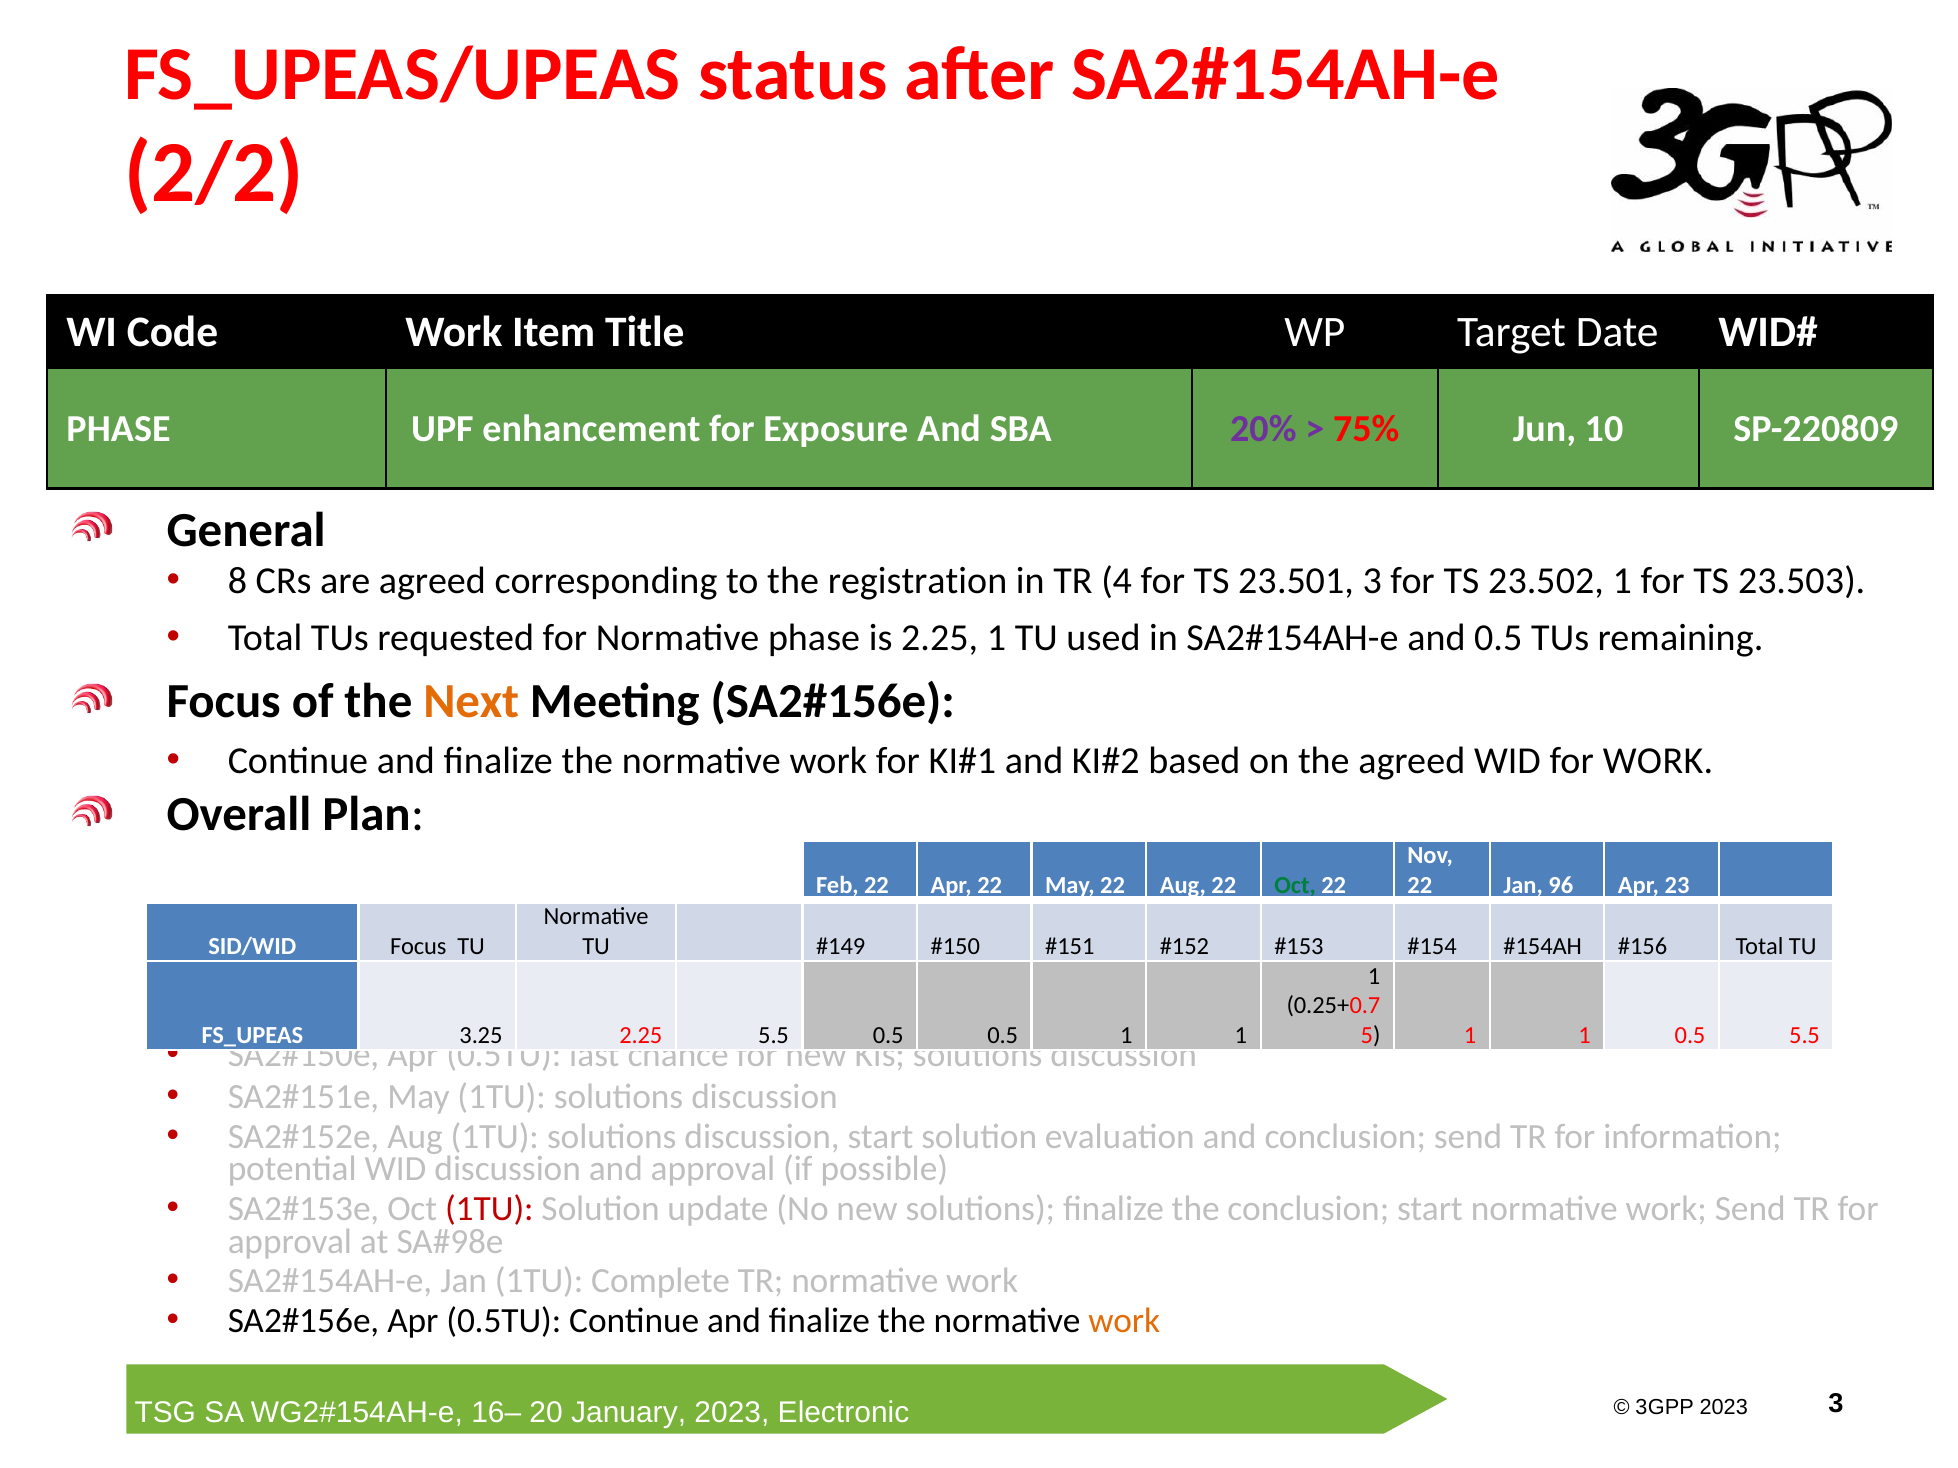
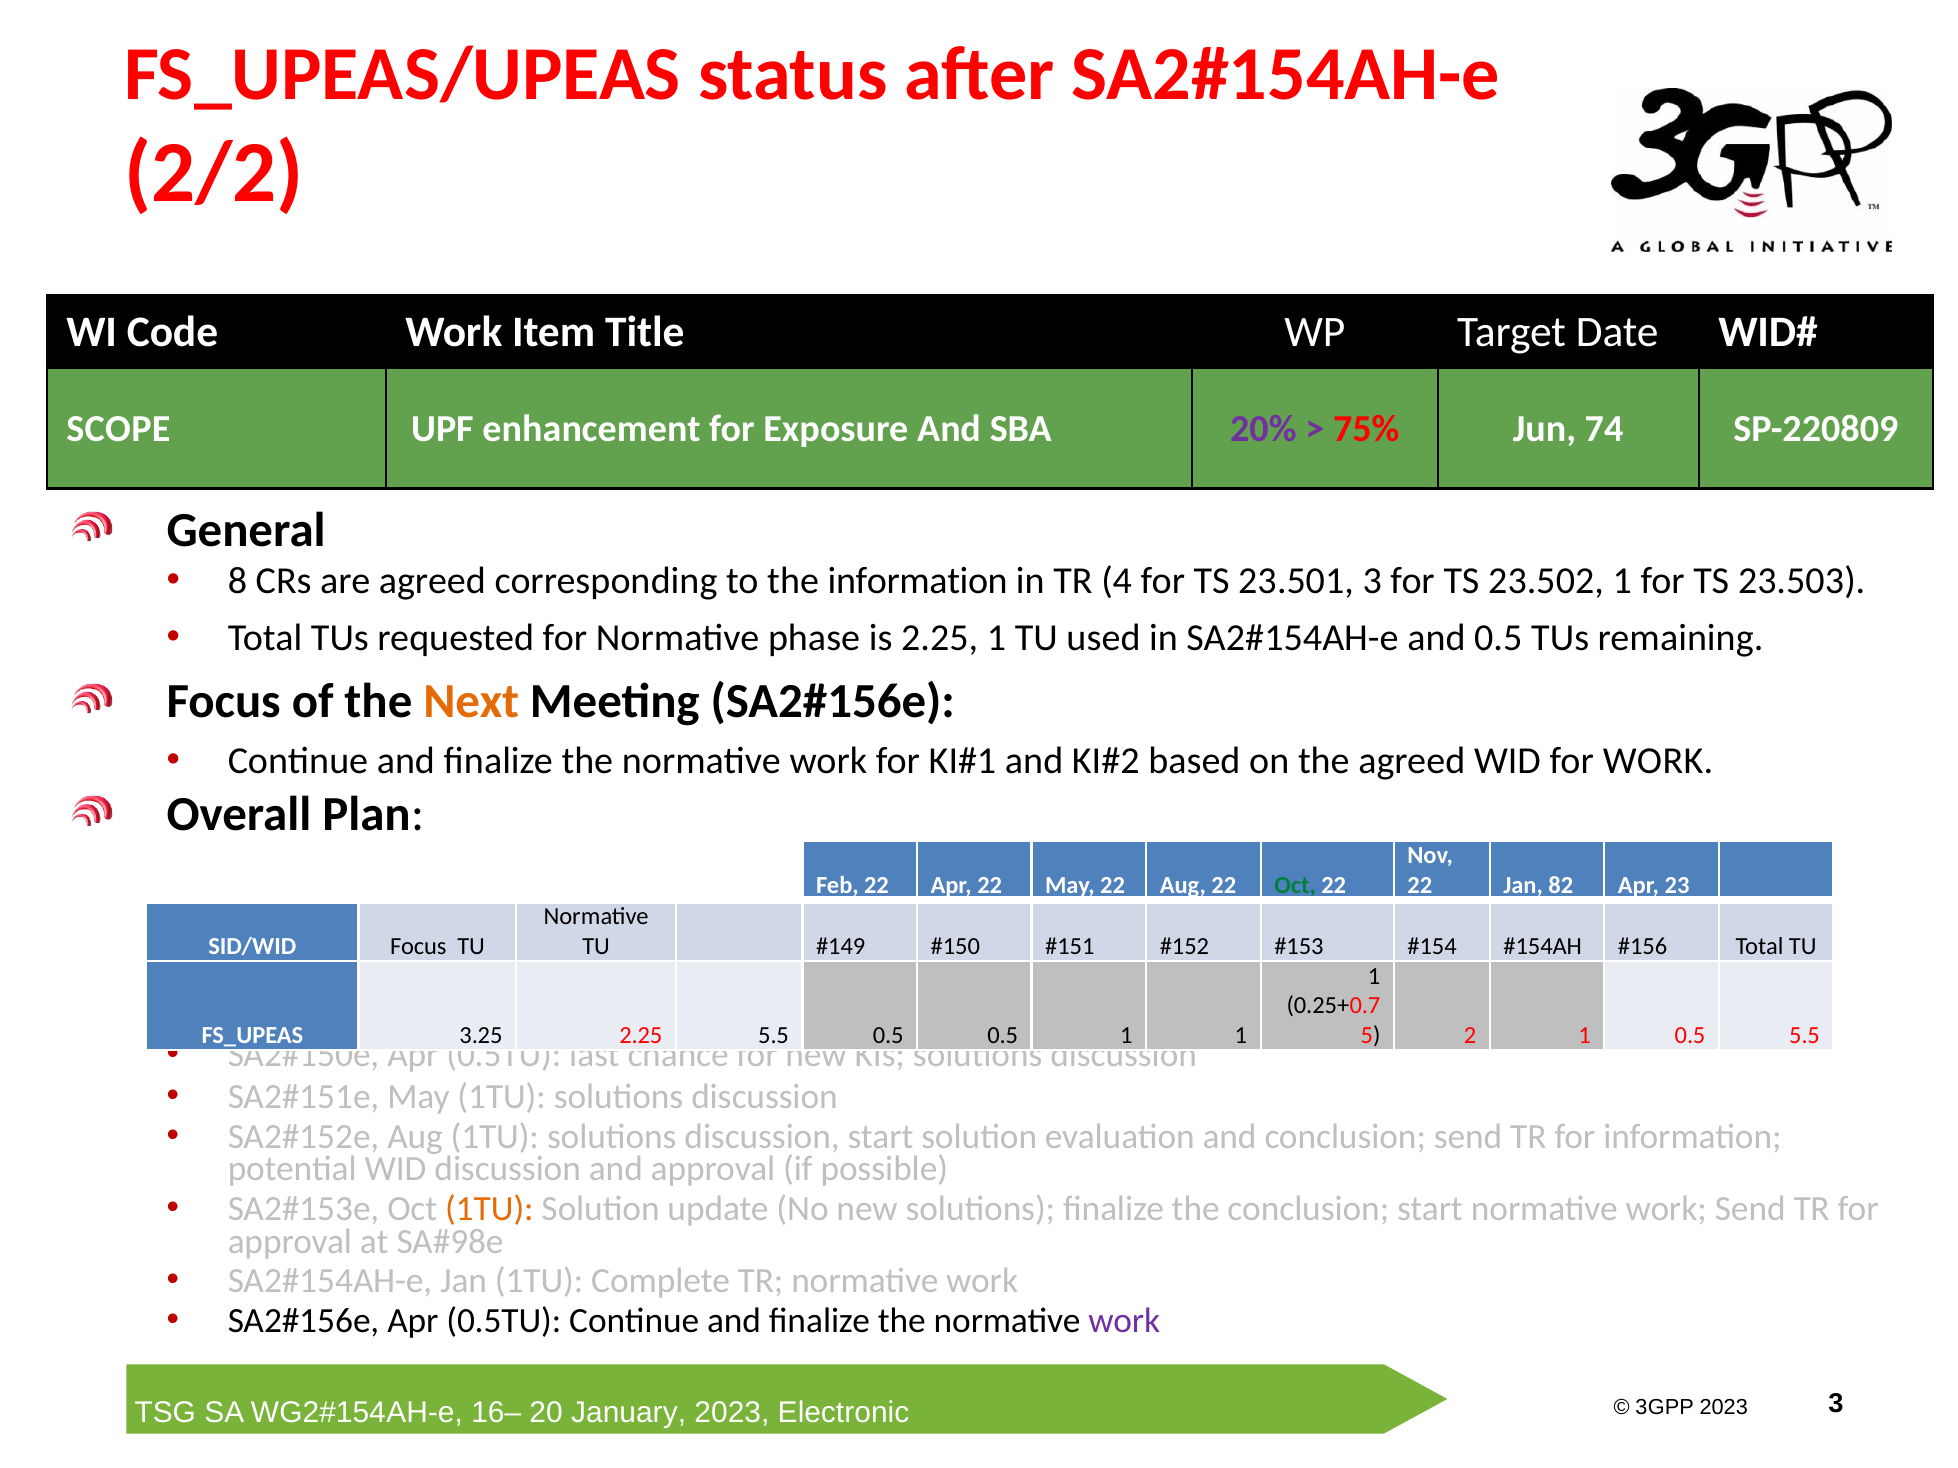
PHASE at (119, 429): PHASE -> SCOPE
10: 10 -> 74
the registration: registration -> information
96: 96 -> 82
1 at (1470, 1036): 1 -> 2
1TU at (489, 1209) colour: red -> orange
work at (1124, 1321) colour: orange -> purple
